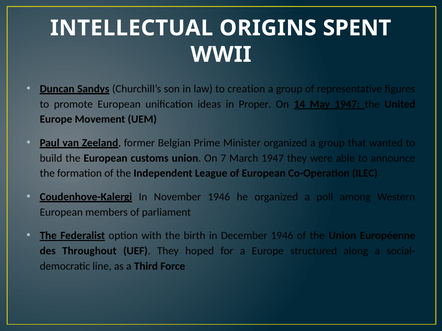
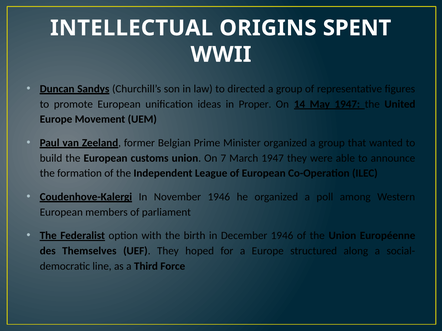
creation: creation -> directed
Throughout: Throughout -> Themselves
